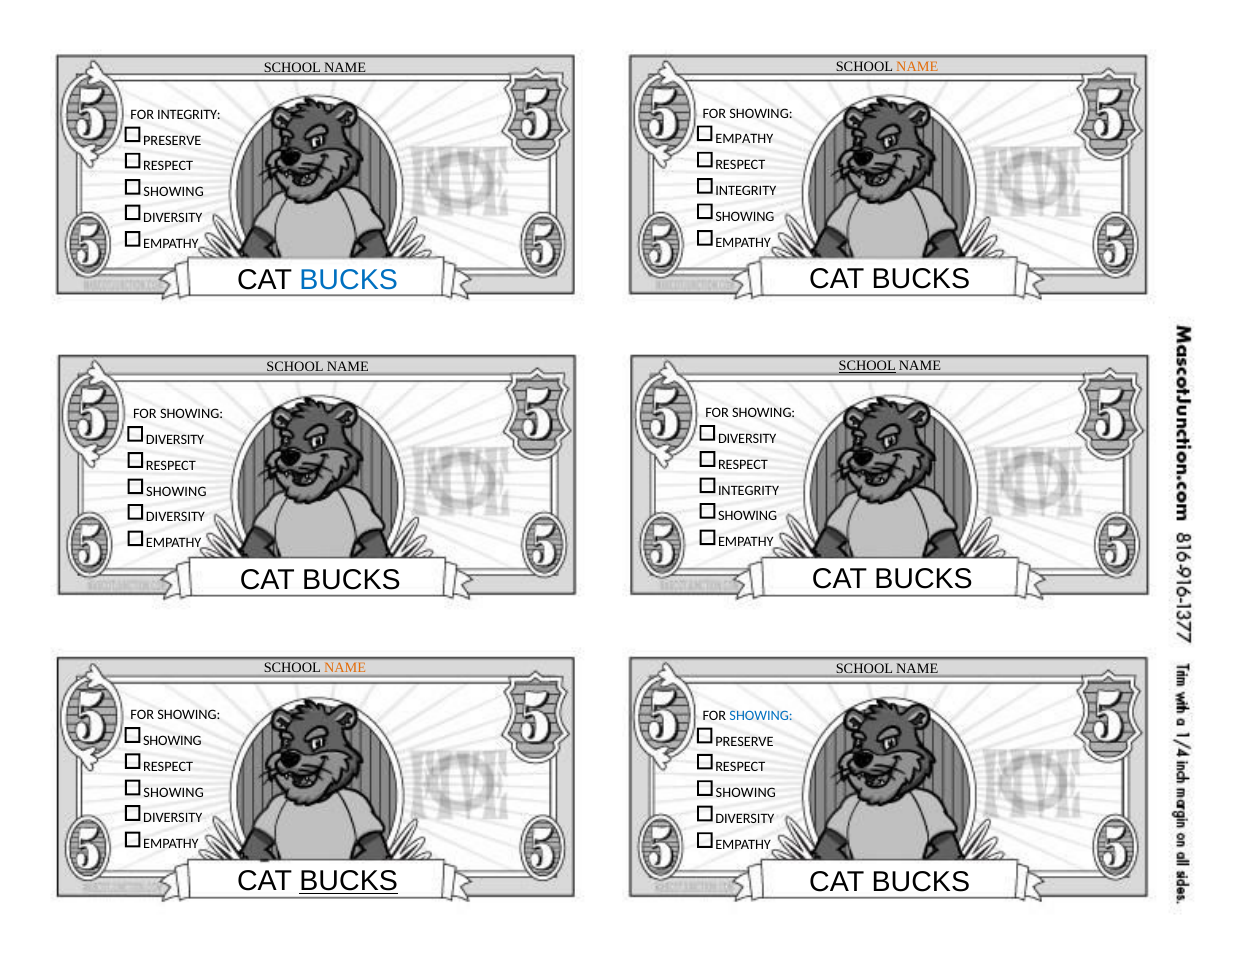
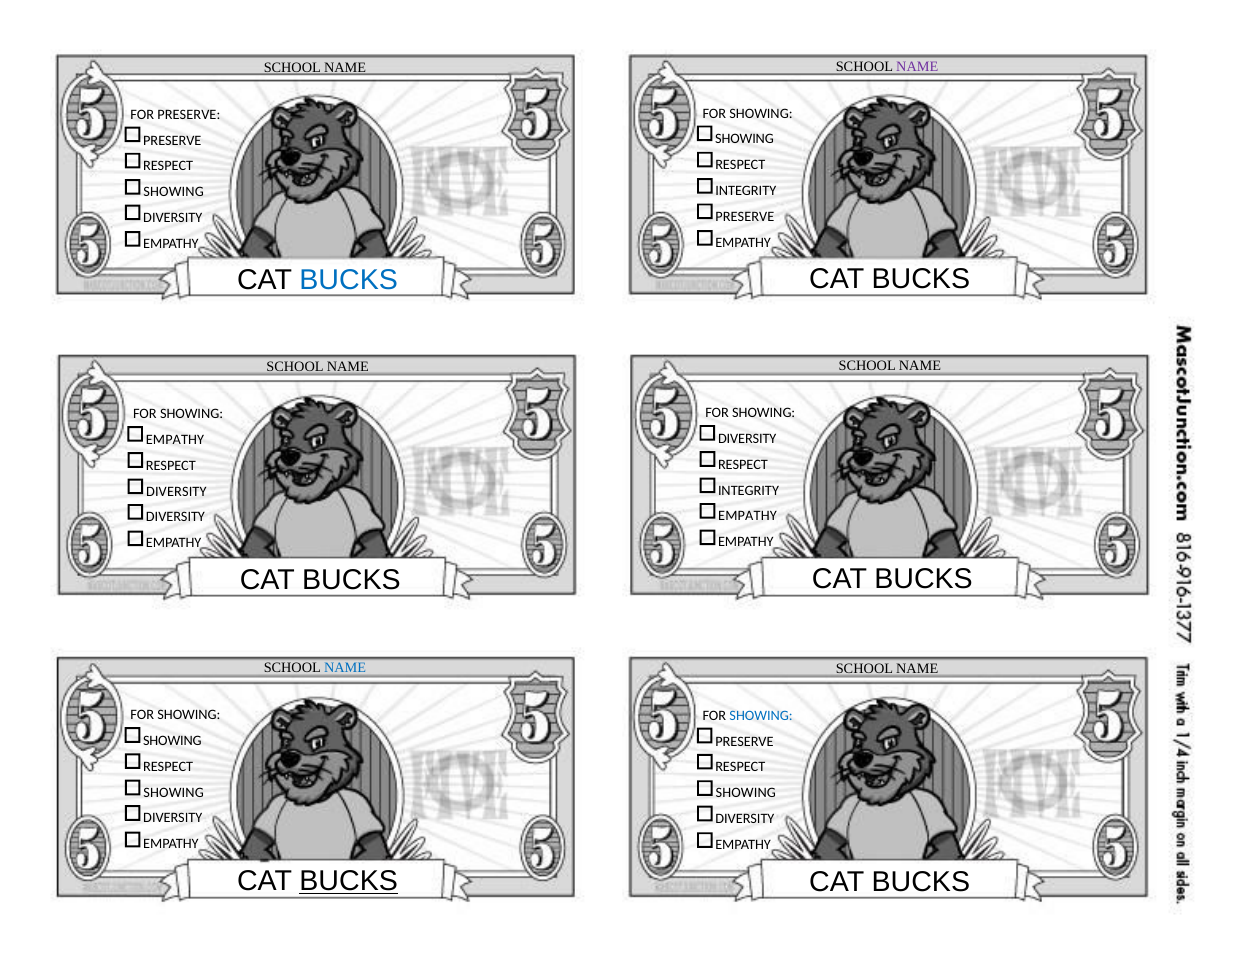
NAME at (917, 66) colour: orange -> purple
FOR INTEGRITY: INTEGRITY -> PRESERVE
EMPATHY at (744, 139): EMPATHY -> SHOWING
SHOWING at (745, 217): SHOWING -> PRESERVE
SCHOOL at (867, 366) underline: present -> none
DIVERSITY at (175, 440): DIVERSITY -> EMPATHY
SHOWING at (176, 491): SHOWING -> DIVERSITY
SHOWING at (748, 516): SHOWING -> EMPATHY
NAME at (345, 668) colour: orange -> blue
